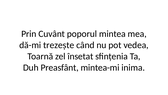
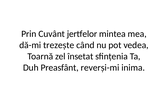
poporul: poporul -> jertfelor
mintea-mi: mintea-mi -> reverși-mi
